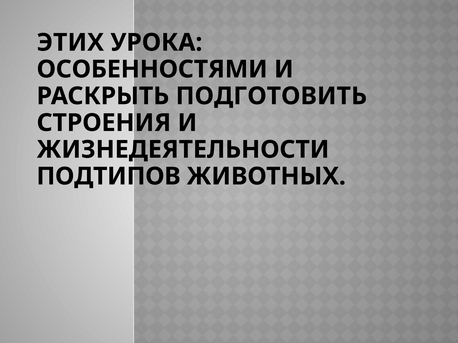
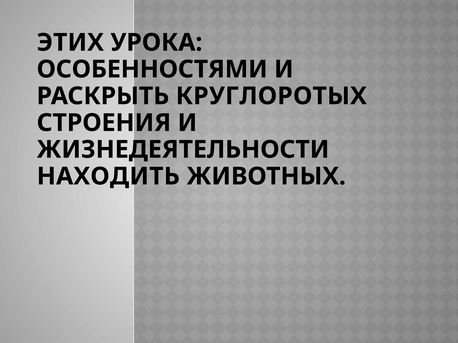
ПОДГОТОВИТЬ: ПОДГОТОВИТЬ -> КРУГЛОРОТЫХ
ПОДТИПОВ: ПОДТИПОВ -> НАХОДИТЬ
